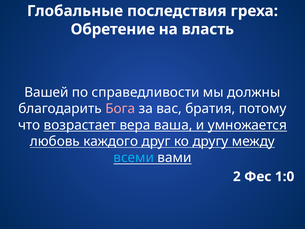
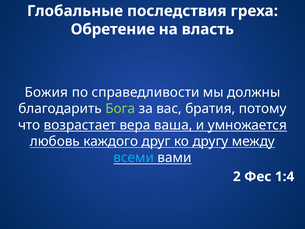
Вашей: Вашей -> Божия
Бога colour: pink -> light green
1:0: 1:0 -> 1:4
